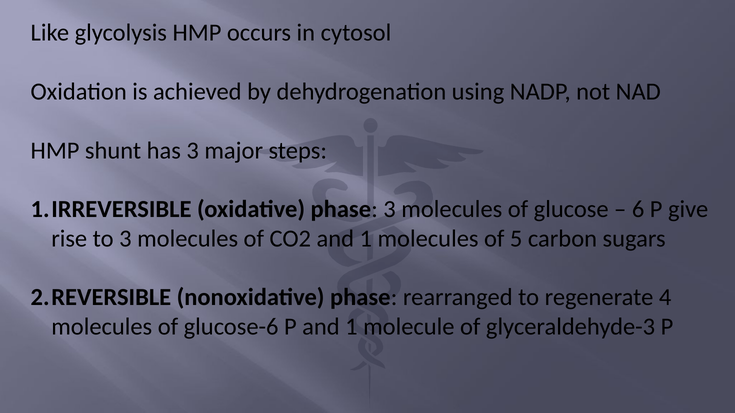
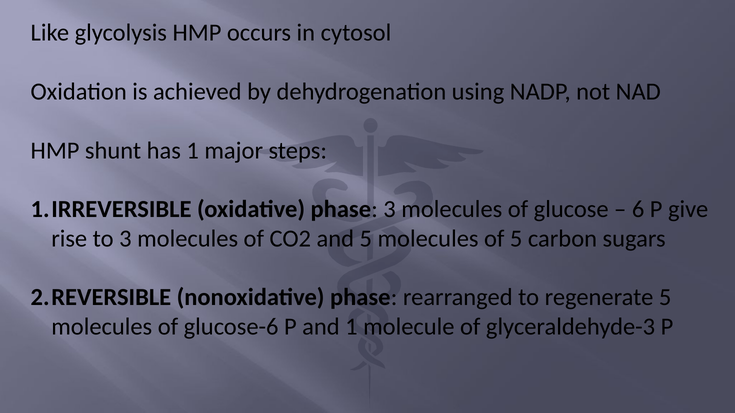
has 3: 3 -> 1
CO2 and 1: 1 -> 5
regenerate 4: 4 -> 5
